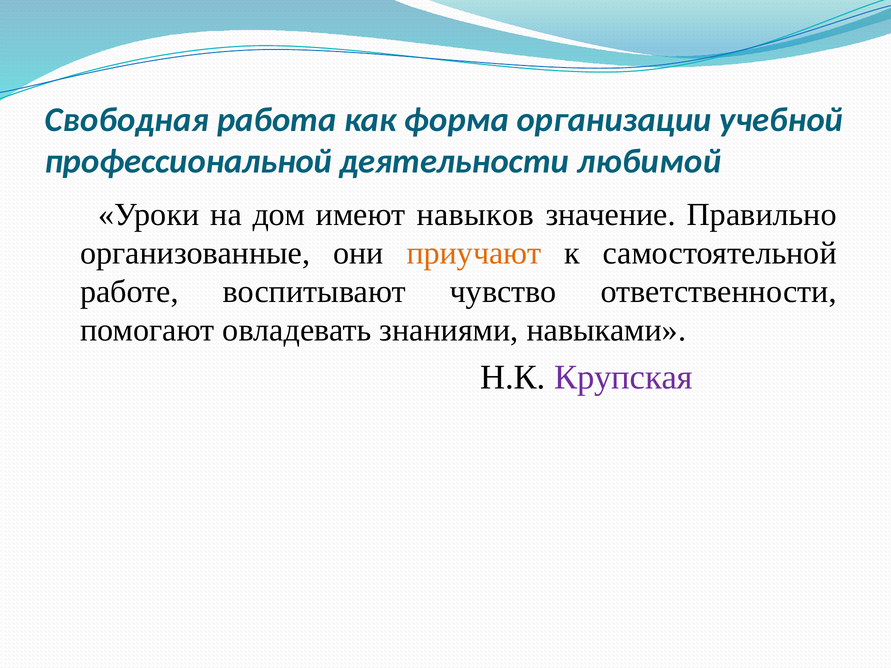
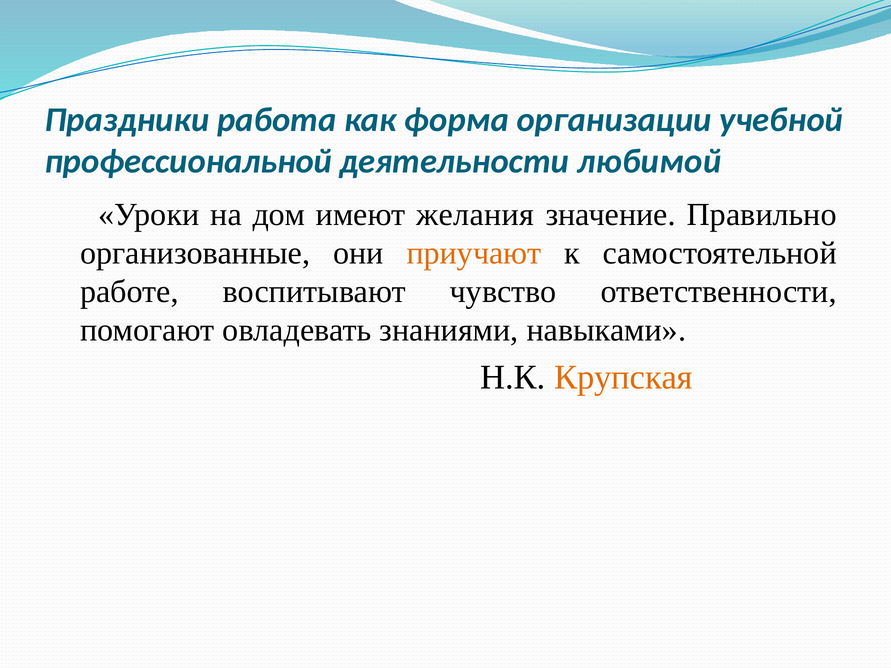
Свободная: Свободная -> Праздники
навыков: навыков -> желания
Крупская colour: purple -> orange
